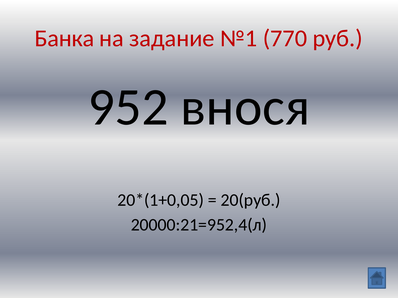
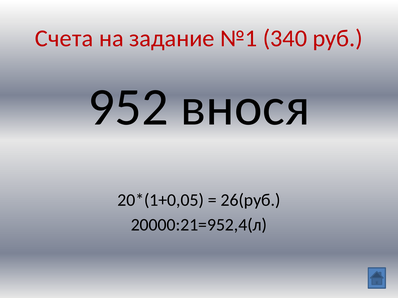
Банка: Банка -> Счета
770: 770 -> 340
20(руб: 20(руб -> 26(руб
